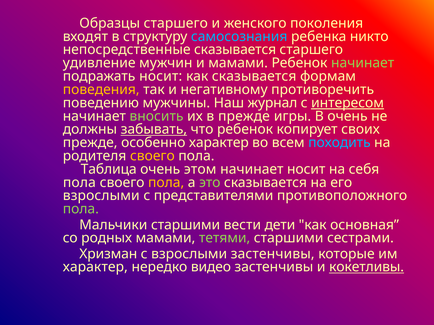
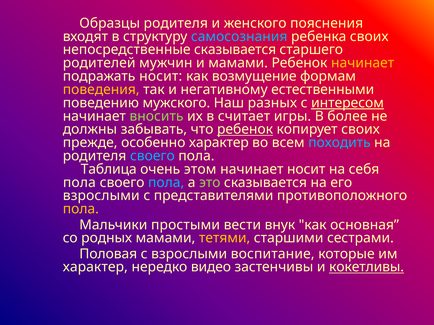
Образцы старшего: старшего -> родителя
поколения: поколения -> пояснения
ребенка никто: никто -> своих
удивление: удивление -> родителей
начинает at (363, 63) colour: light green -> yellow
как сказывается: сказывается -> возмущение
противоречить: противоречить -> естественными
мужчины: мужчины -> мужского
журнал: журнал -> разных
в прежде: прежде -> считает
В очень: очень -> более
забывать underline: present -> none
ребенок at (245, 130) underline: none -> present
своего at (152, 156) colour: yellow -> light blue
пола at (166, 183) colour: yellow -> light blue
пола at (81, 209) colour: light green -> yellow
Мальчики старшими: старшими -> простыми
дети: дети -> внук
тетями colour: light green -> yellow
Хризман: Хризман -> Половая
взрослыми застенчивы: застенчивы -> воспитание
